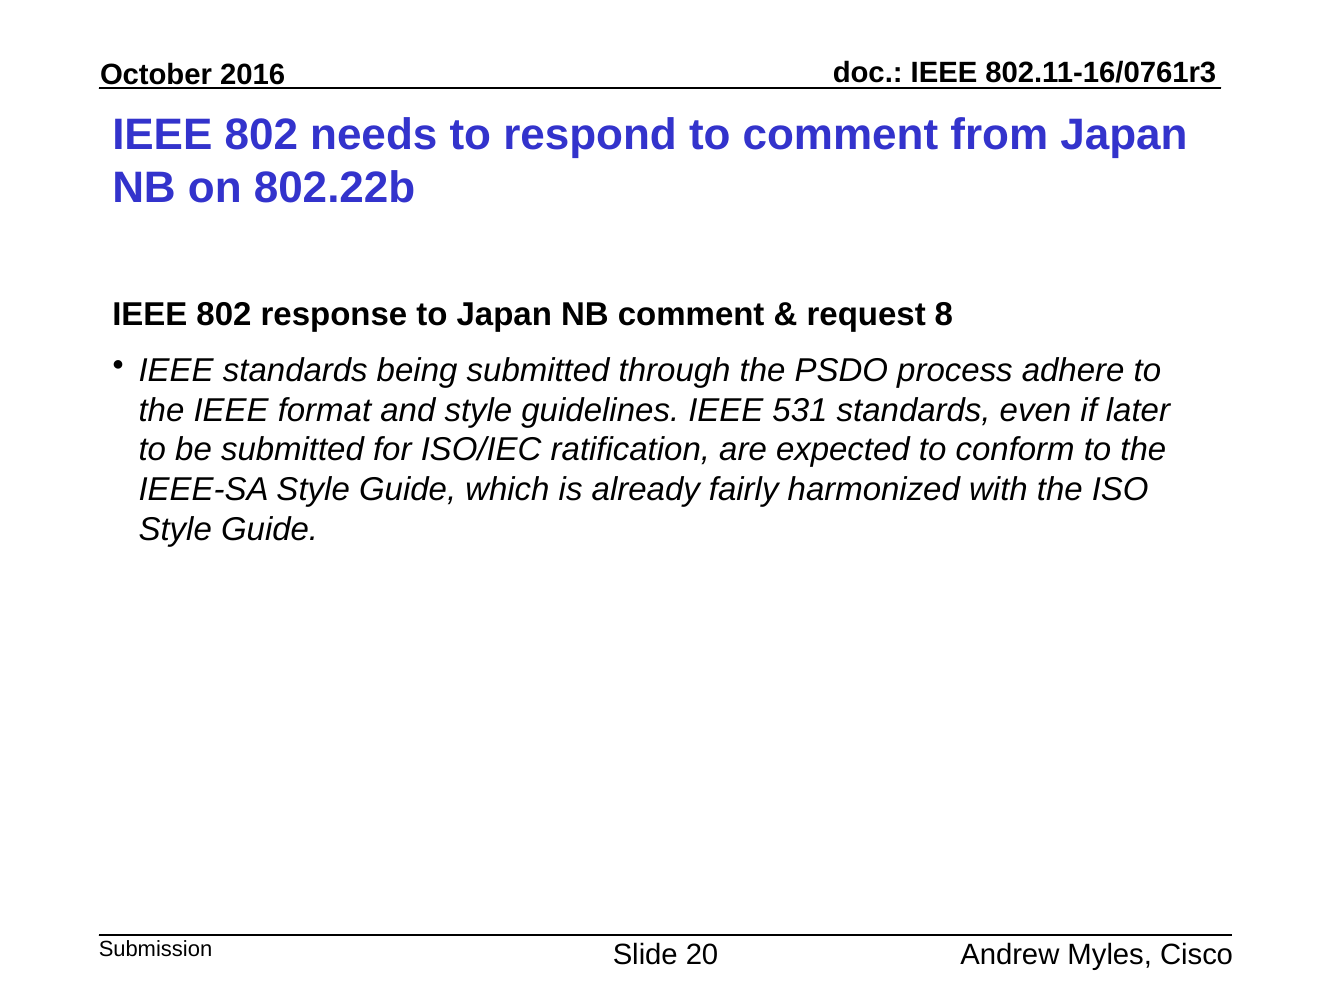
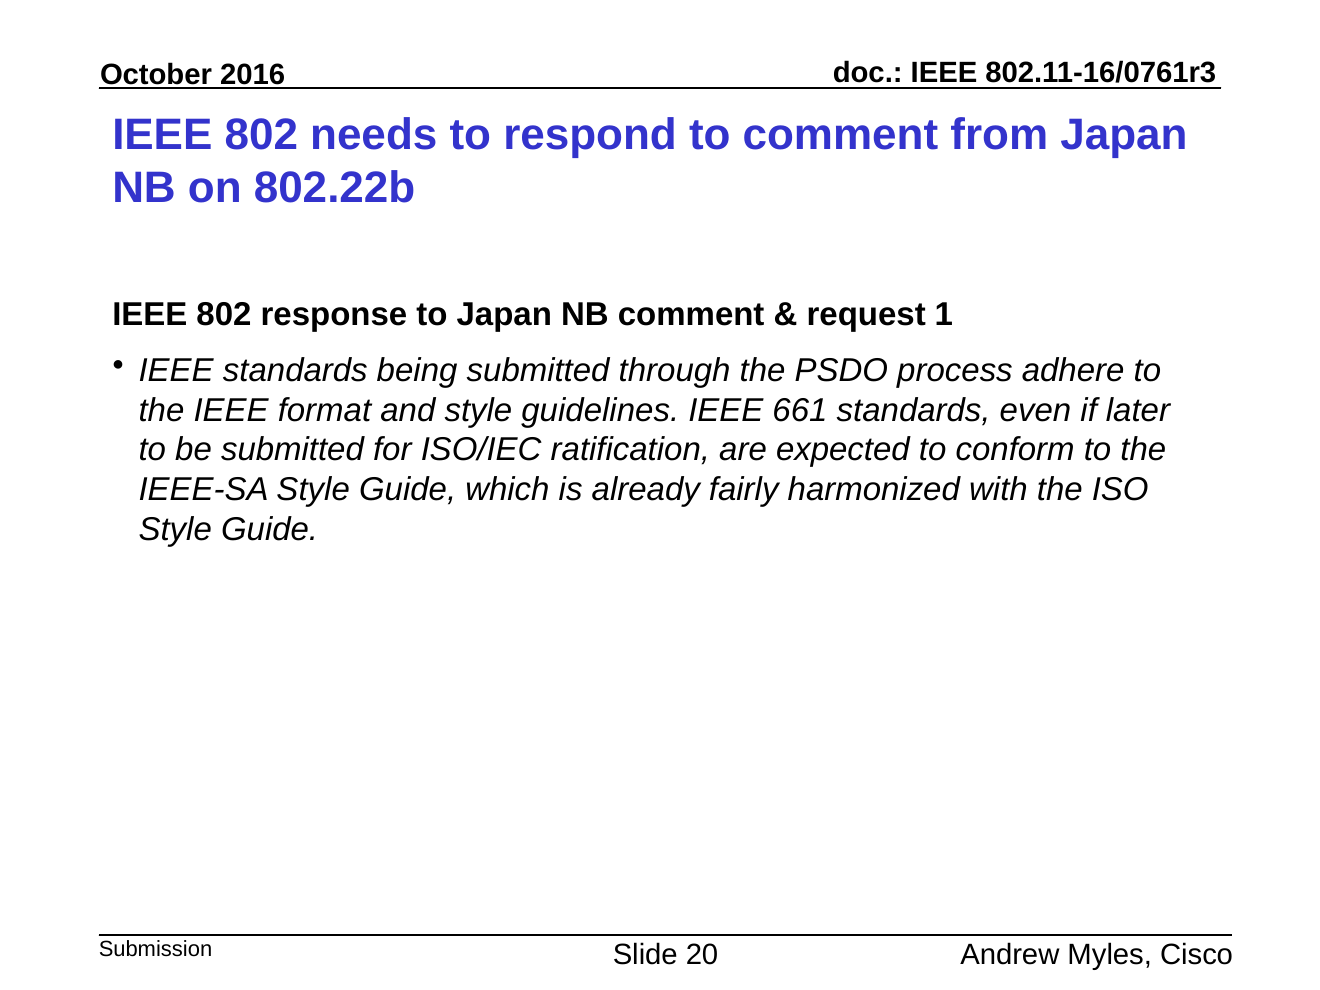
8: 8 -> 1
531: 531 -> 661
